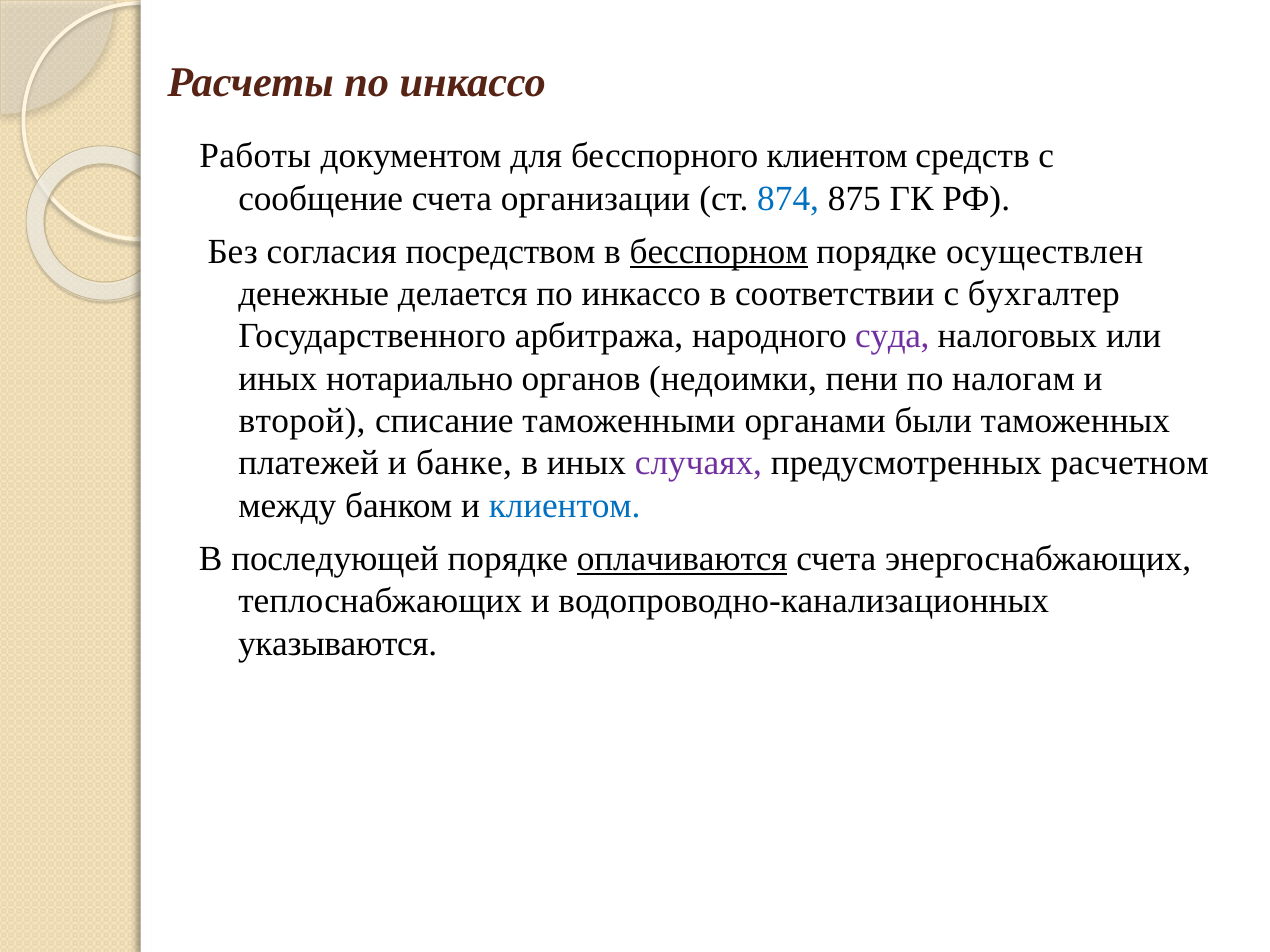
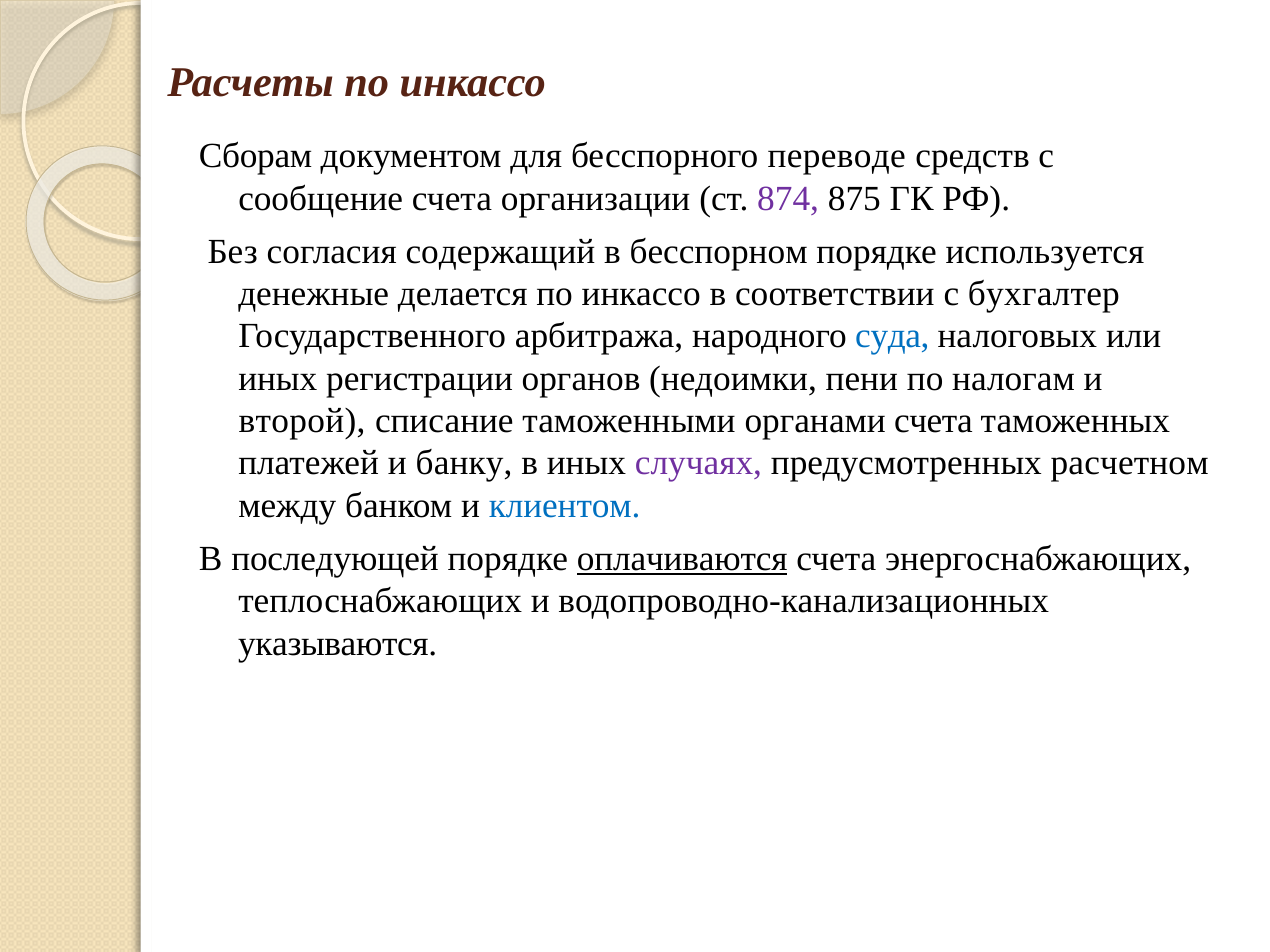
Работы: Работы -> Сборам
бесспорного клиентом: клиентом -> переводе
874 colour: blue -> purple
посредством: посредством -> содержащий
бесспорном underline: present -> none
осуществлен: осуществлен -> используется
суда colour: purple -> blue
нотариально: нотариально -> регистрации
органами были: были -> счета
банке: банке -> банку
